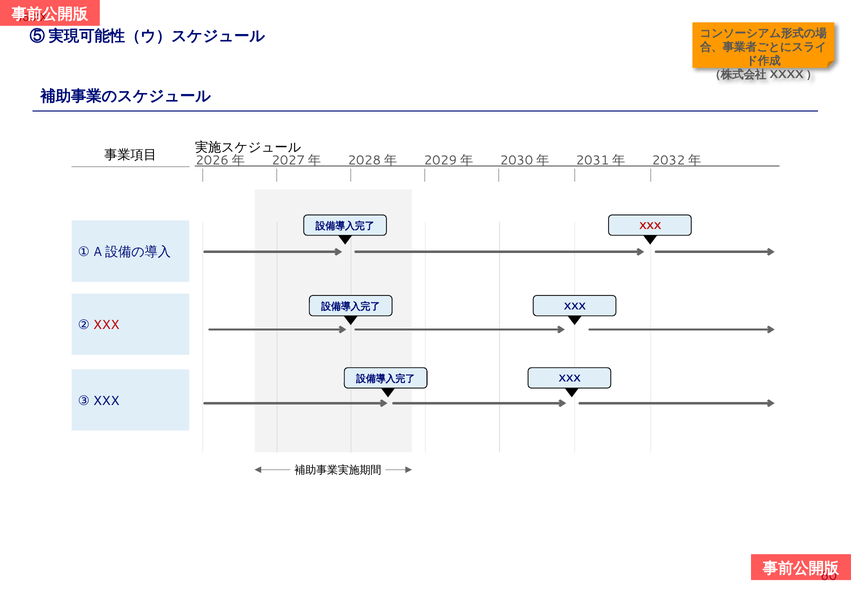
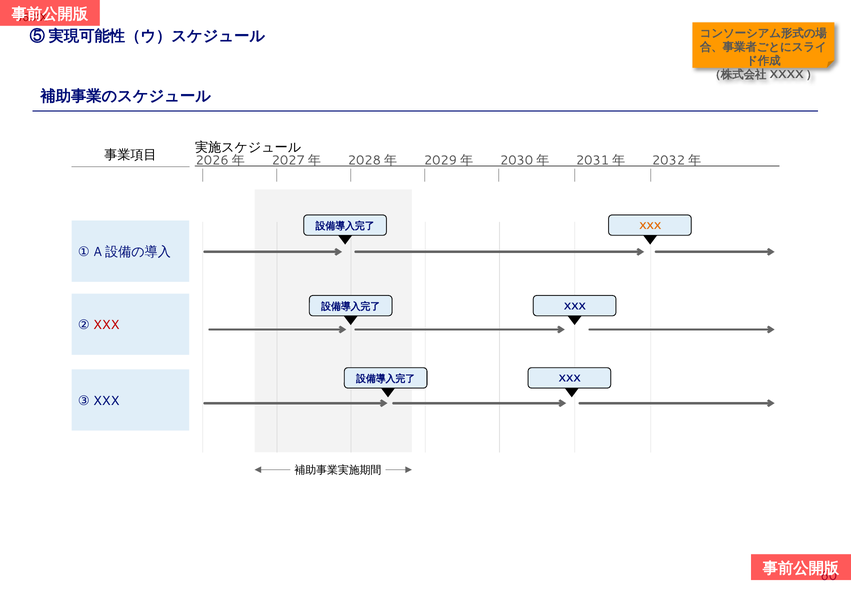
XXX at (650, 226) colour: red -> orange
